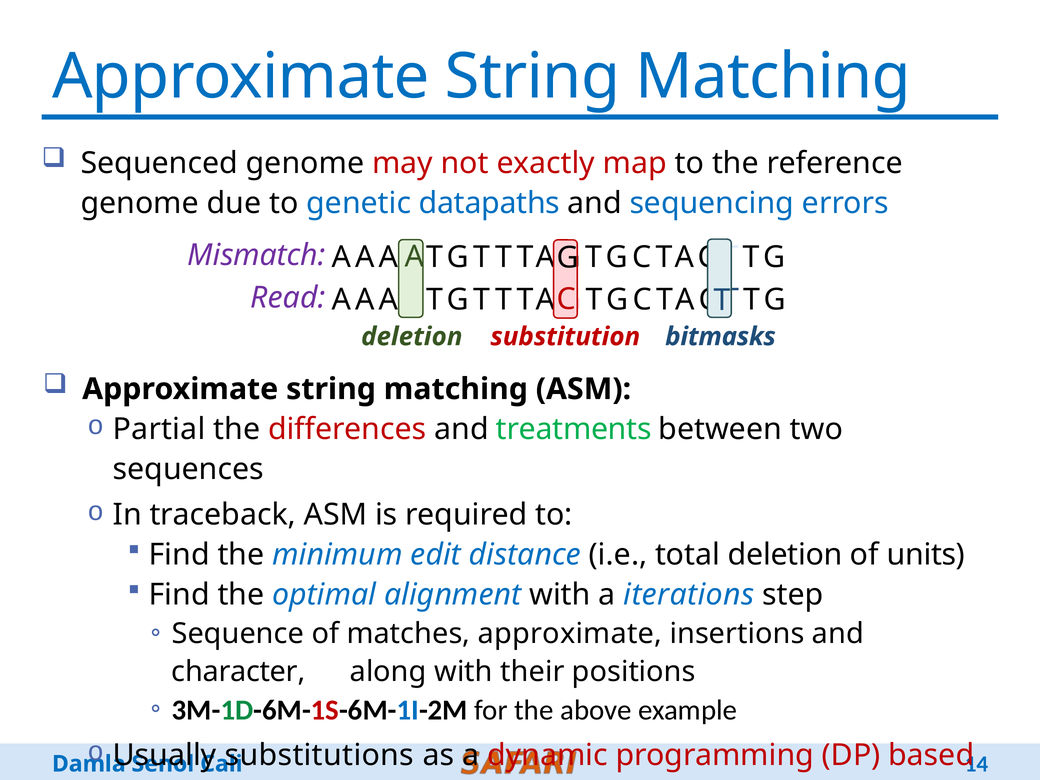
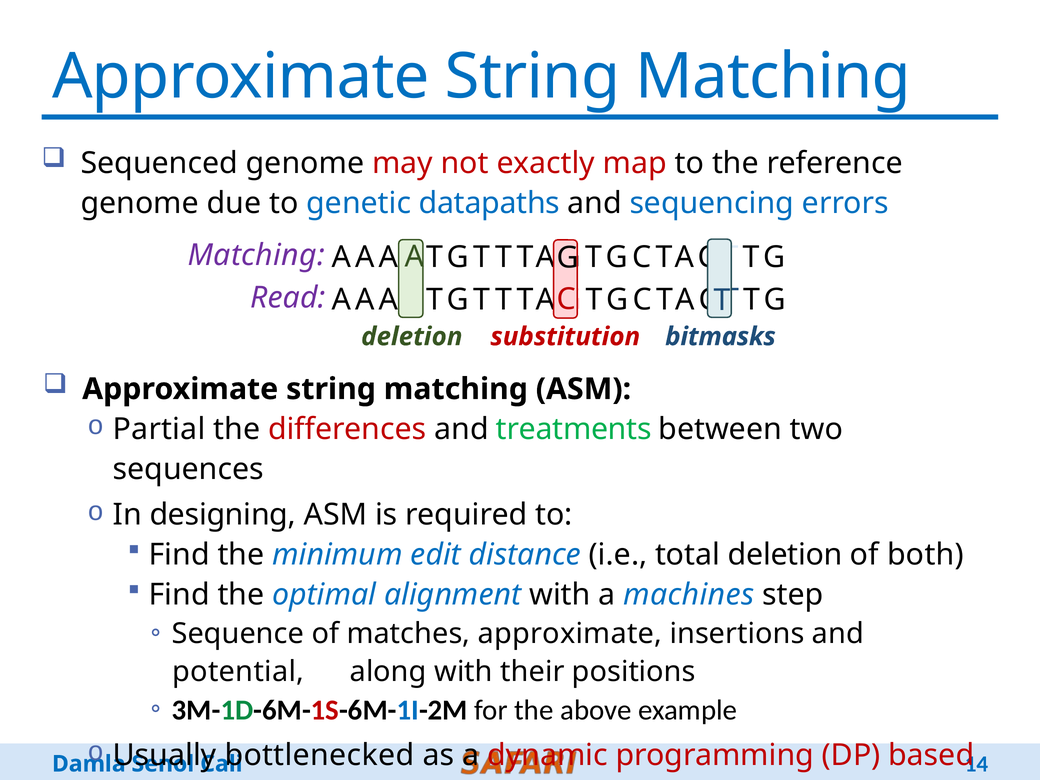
Mismatch at (257, 255): Mismatch -> Matching
traceback: traceback -> designing
units: units -> both
iterations: iterations -> machines
character: character -> potential
substitutions: substitutions -> bottlenecked
